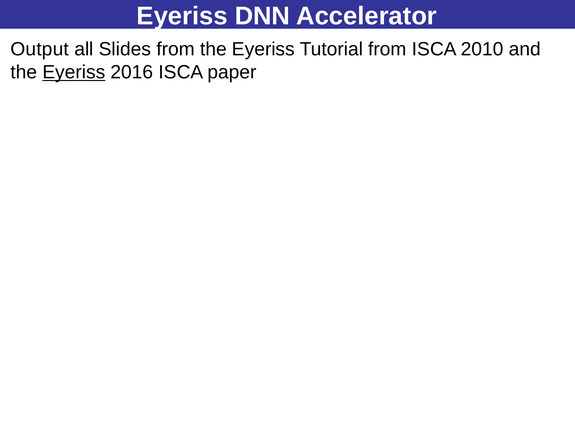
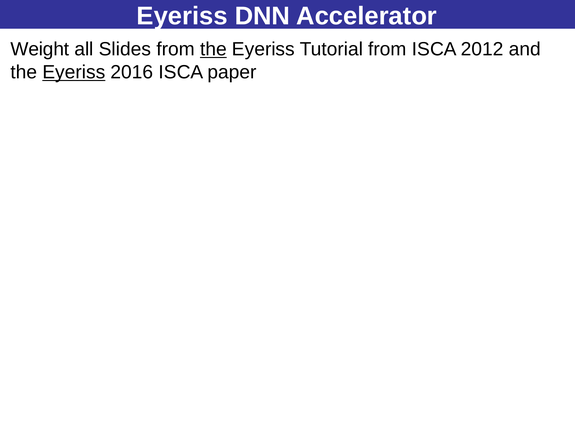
Output: Output -> Weight
the at (213, 49) underline: none -> present
2010: 2010 -> 2012
